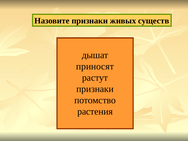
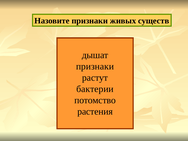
приносят at (95, 66): приносят -> признаки
признаки at (95, 89): признаки -> бактерии
